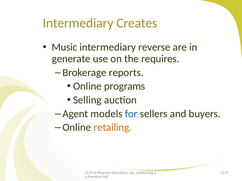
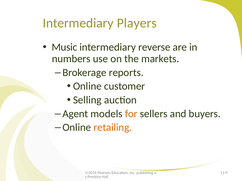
Creates: Creates -> Players
generate: generate -> numbers
requires: requires -> markets
programs: programs -> customer
for colour: blue -> orange
